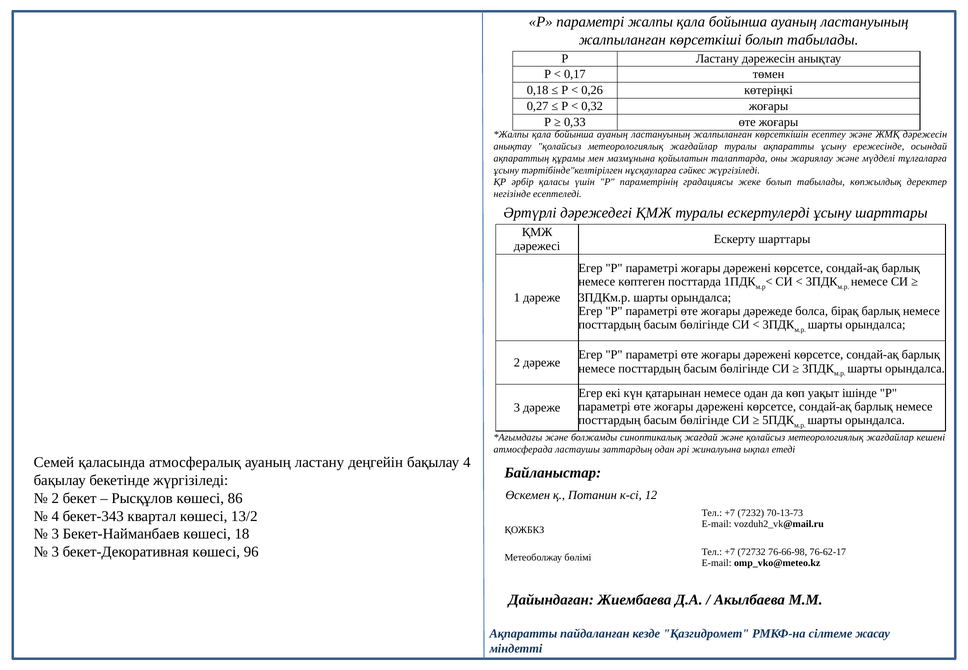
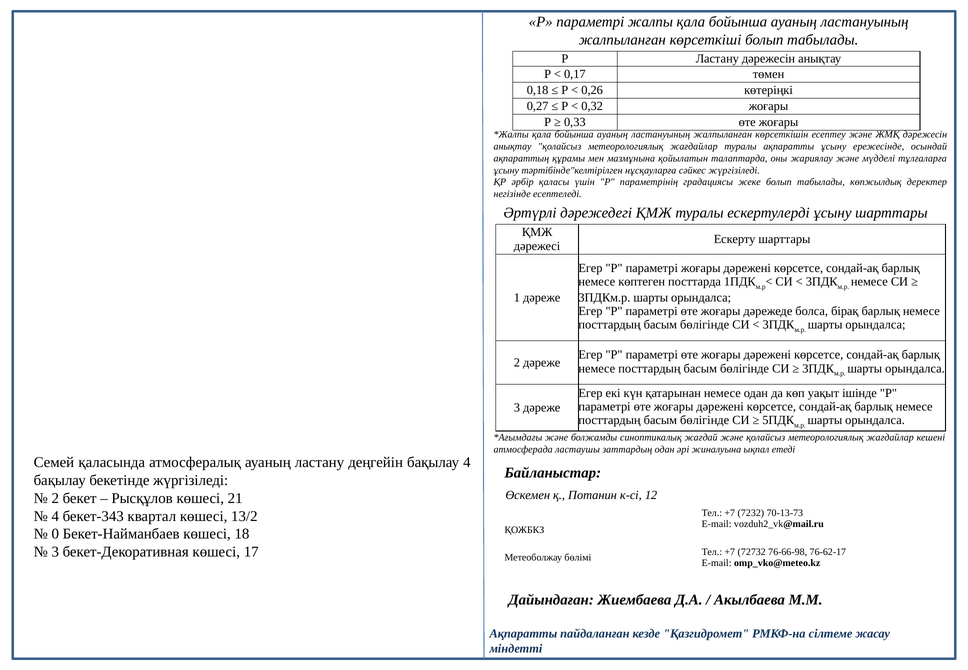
86: 86 -> 21
3 at (55, 534): 3 -> 0
96: 96 -> 17
